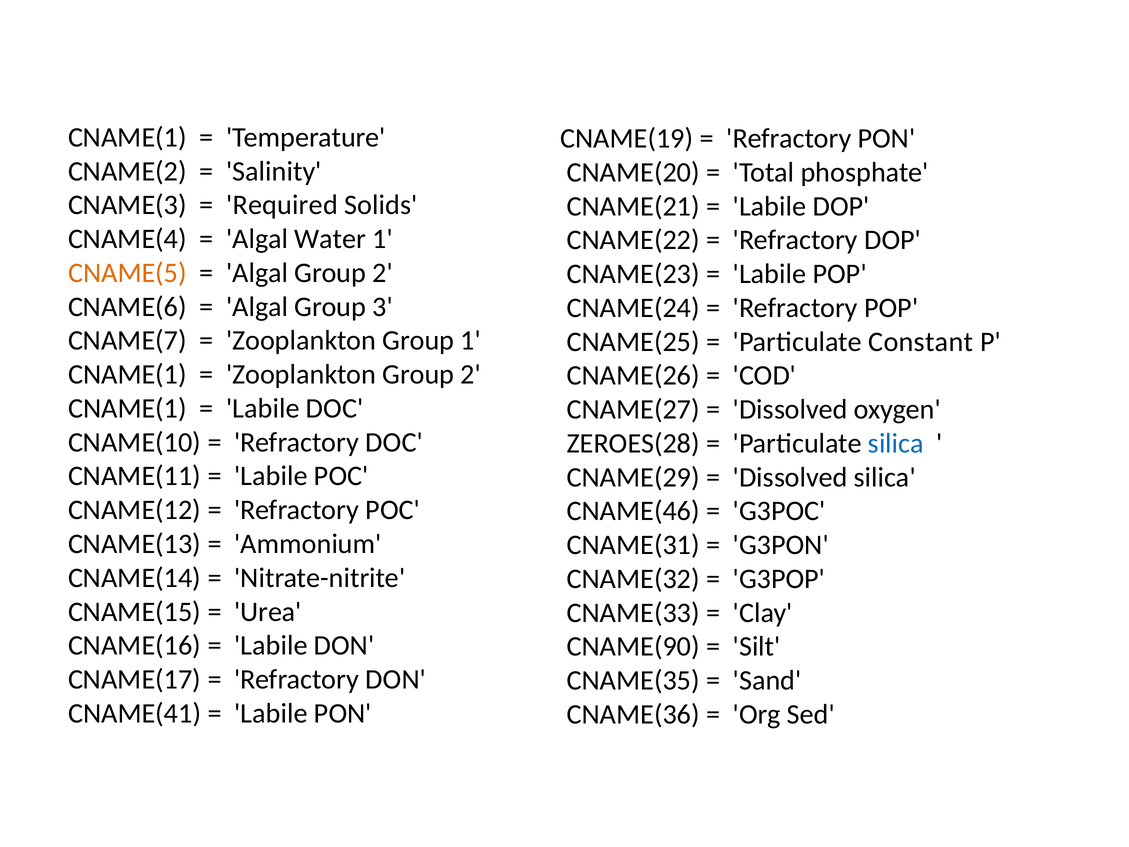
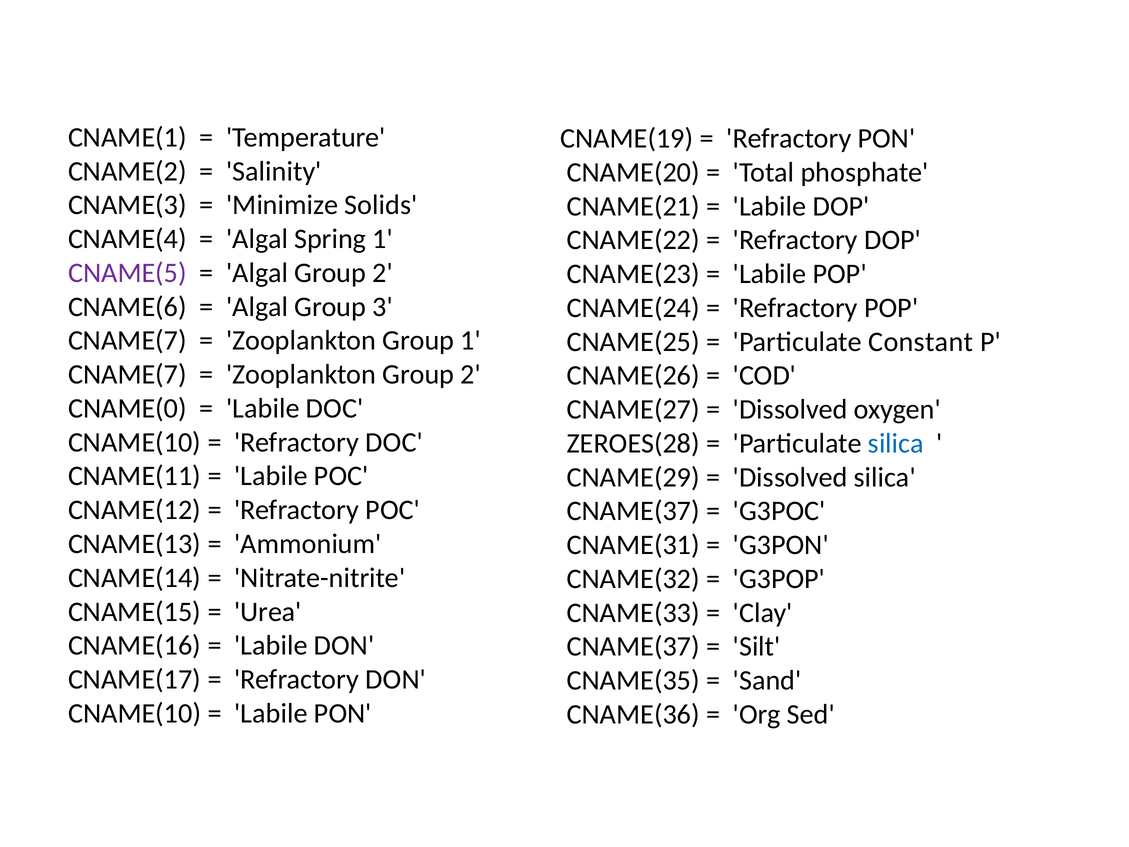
Required: Required -> Minimize
Water: Water -> Spring
CNAME(5 colour: orange -> purple
CNAME(1 at (127, 374): CNAME(1 -> CNAME(7
CNAME(1 at (127, 408): CNAME(1 -> CNAME(0
CNAME(46 at (633, 511): CNAME(46 -> CNAME(37
CNAME(90 at (633, 646): CNAME(90 -> CNAME(37
CNAME(41 at (135, 713): CNAME(41 -> CNAME(10
